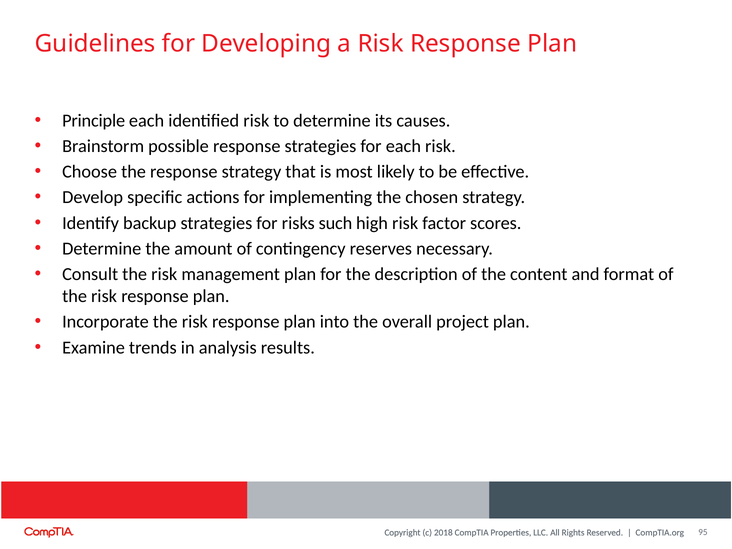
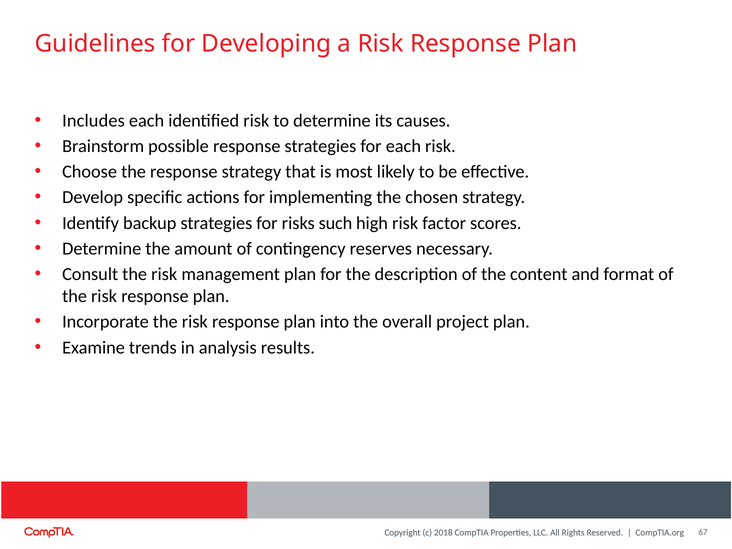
Principle: Principle -> Includes
95: 95 -> 67
